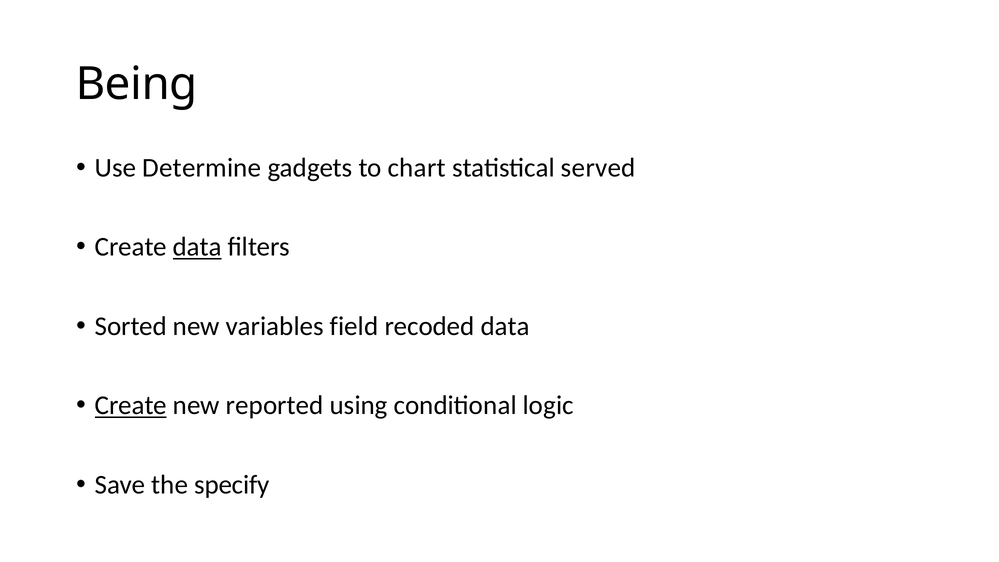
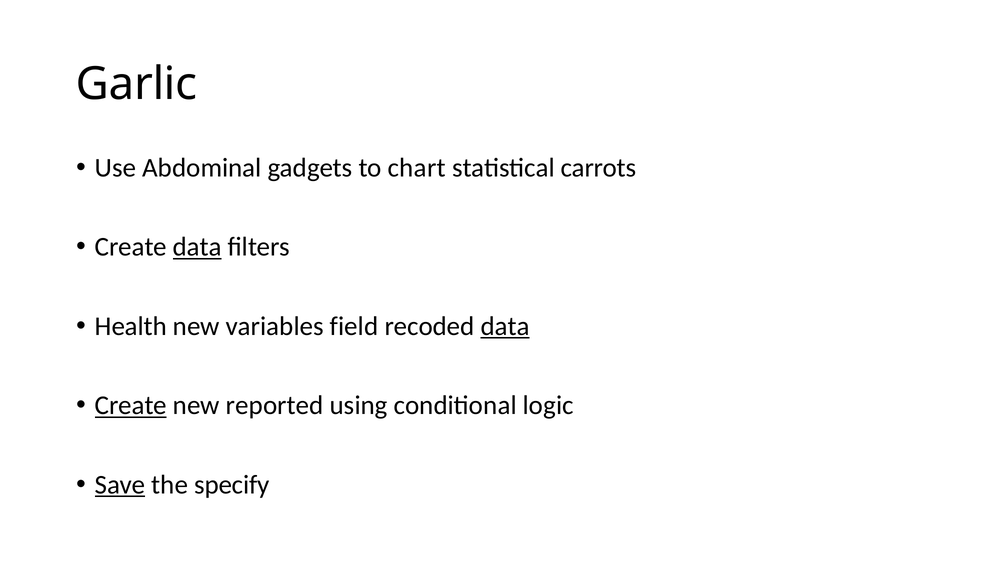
Being: Being -> Garlic
Determine: Determine -> Abdominal
served: served -> carrots
Sorted: Sorted -> Health
data at (505, 326) underline: none -> present
Save underline: none -> present
